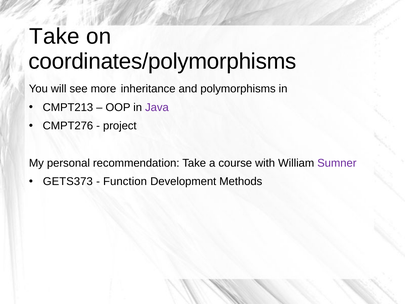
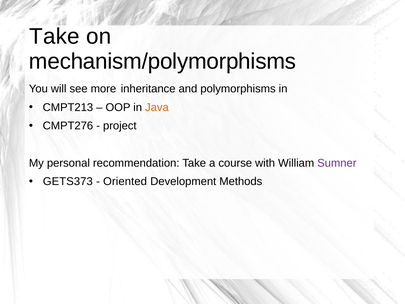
coordinates/polymorphisms: coordinates/polymorphisms -> mechanism/polymorphisms
Java colour: purple -> orange
Function: Function -> Oriented
